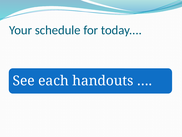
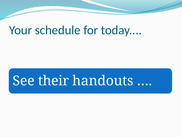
each: each -> their
